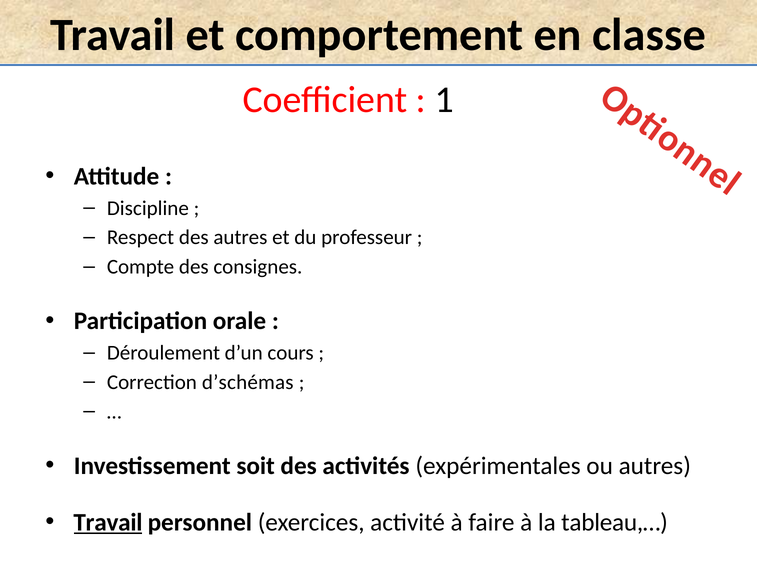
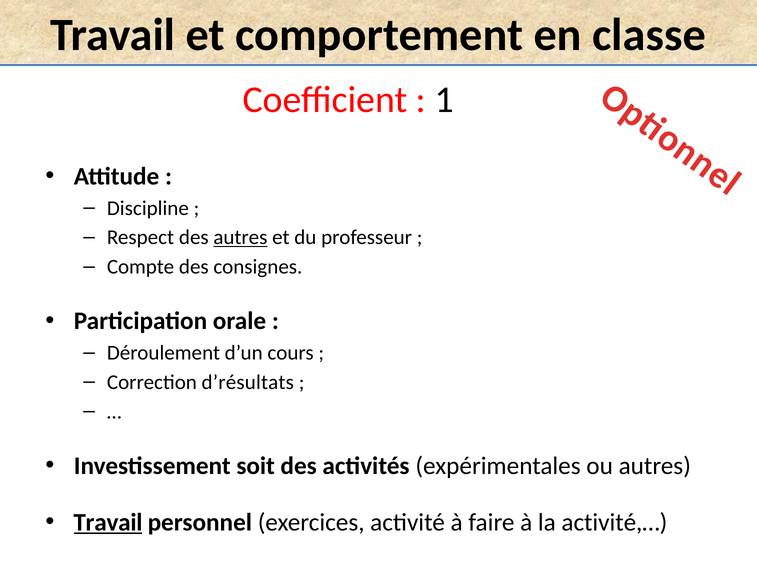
autres at (240, 238) underline: none -> present
d’schémas: d’schémas -> d’résultats
tableau,…: tableau,… -> activité,…
